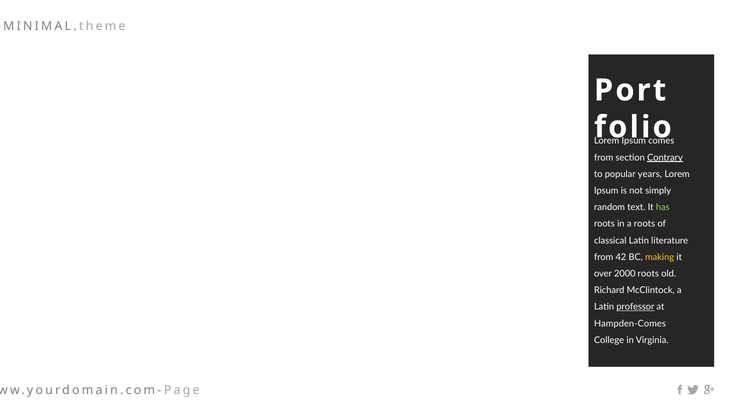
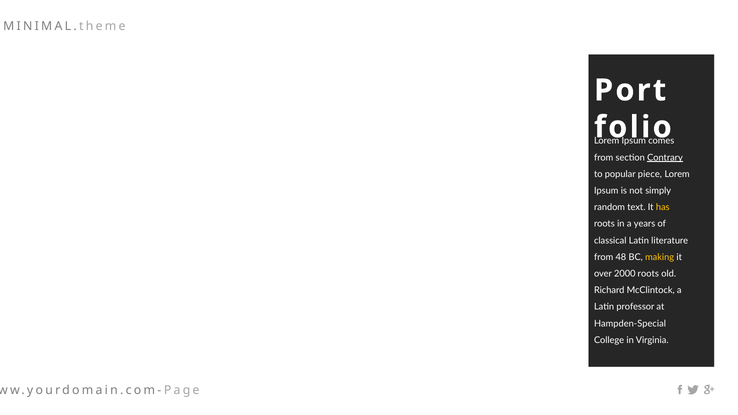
years: years -> piece
has colour: light green -> yellow
a roots: roots -> years
42: 42 -> 48
professor underline: present -> none
Hampden-Comes: Hampden-Comes -> Hampden-Special
